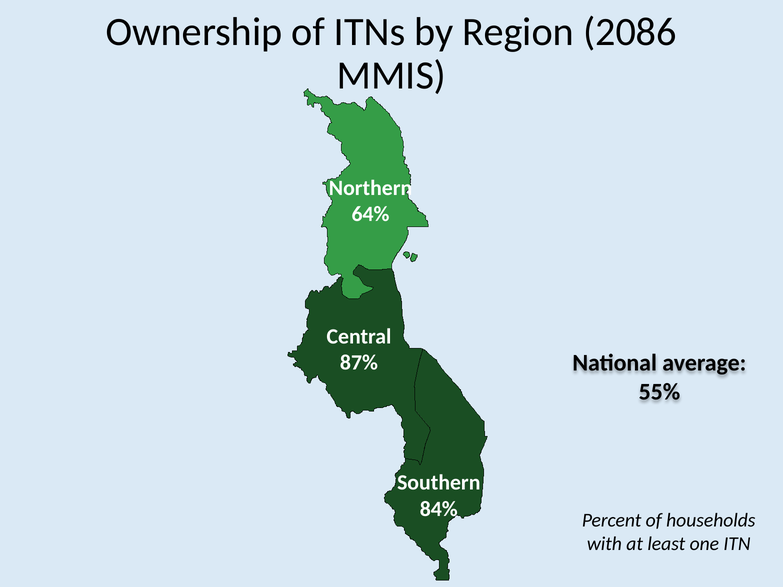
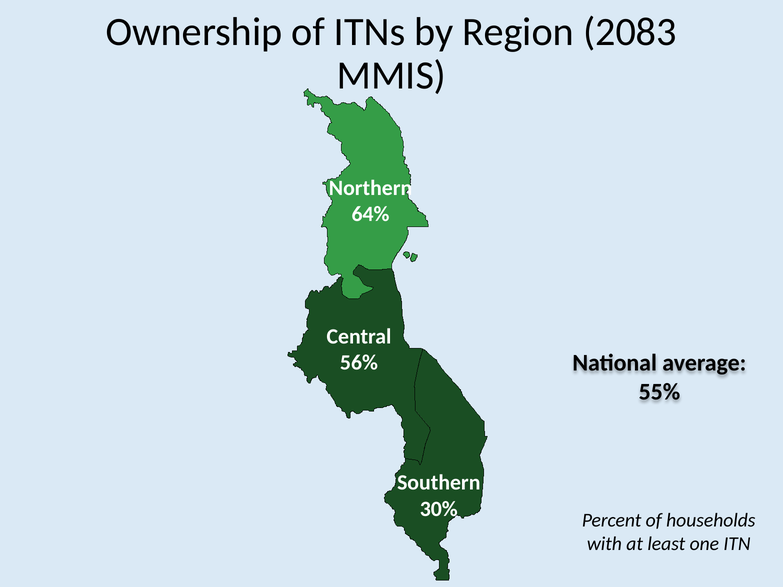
2086: 2086 -> 2083
87%: 87% -> 56%
84%: 84% -> 30%
